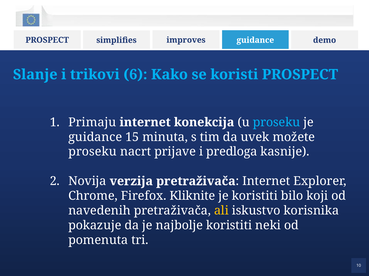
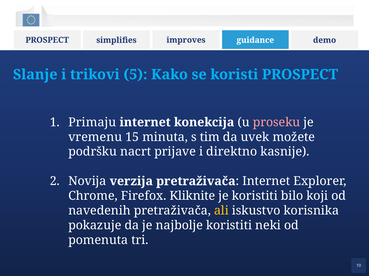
6: 6 -> 5
proseku at (277, 123) colour: light blue -> pink
guidance at (95, 137): guidance -> vremenu
proseku at (93, 152): proseku -> podršku
predloga: predloga -> direktno
